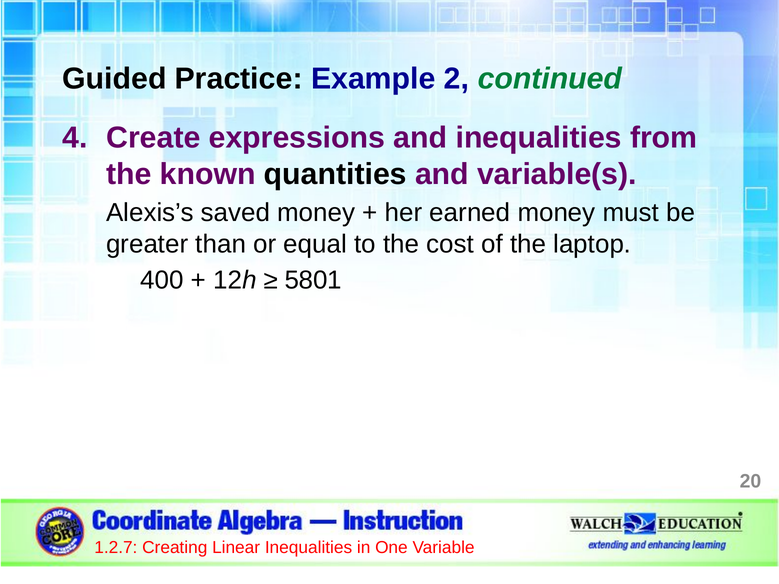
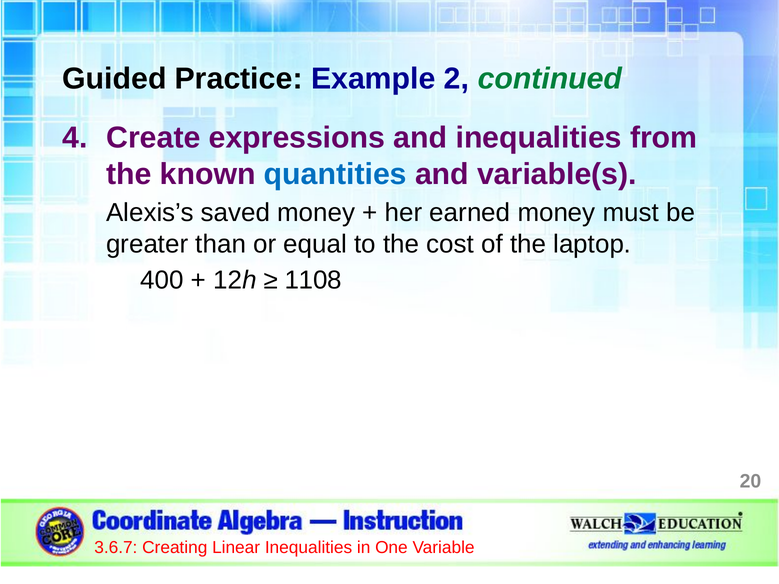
quantities colour: black -> blue
5801: 5801 -> 1108
1.2.7: 1.2.7 -> 3.6.7
